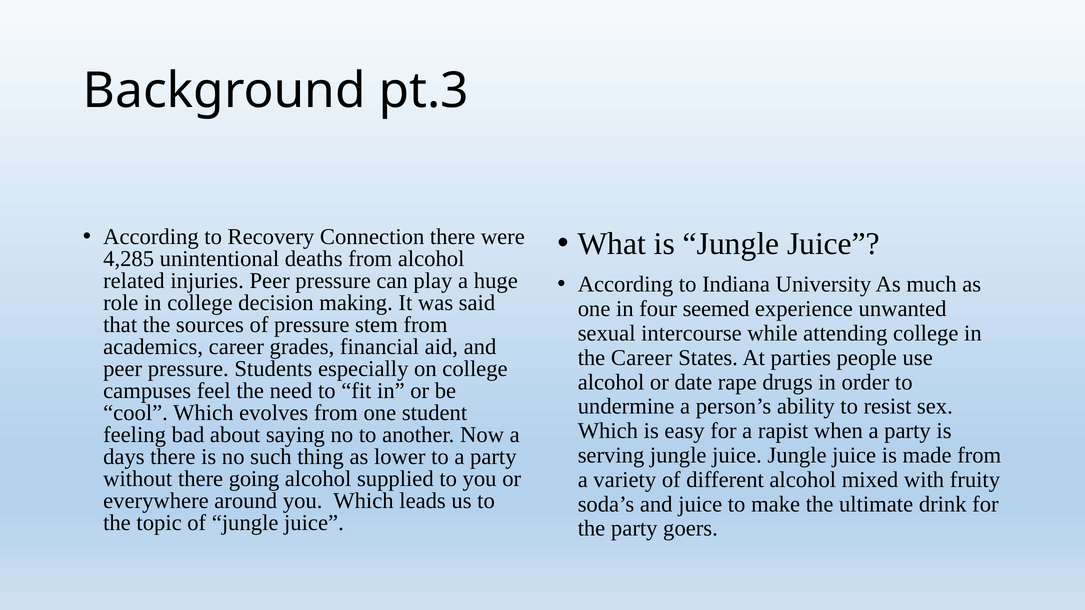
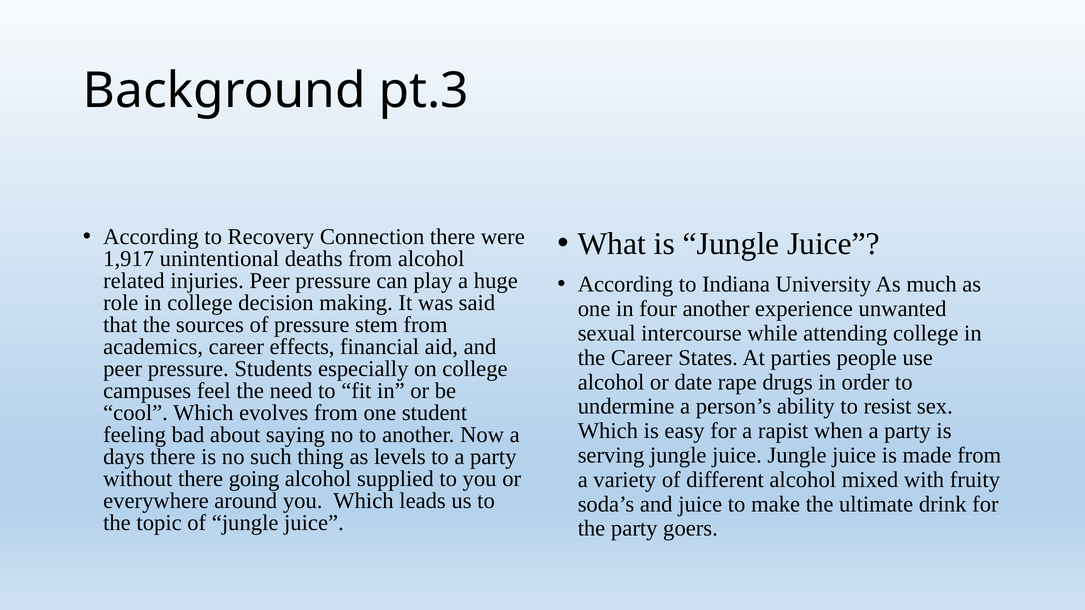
4,285: 4,285 -> 1,917
four seemed: seemed -> another
grades: grades -> effects
lower: lower -> levels
